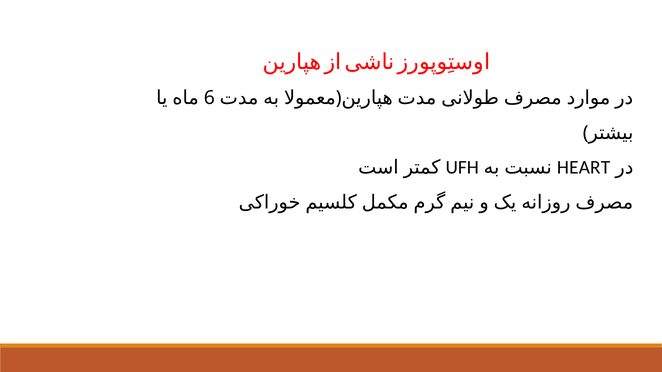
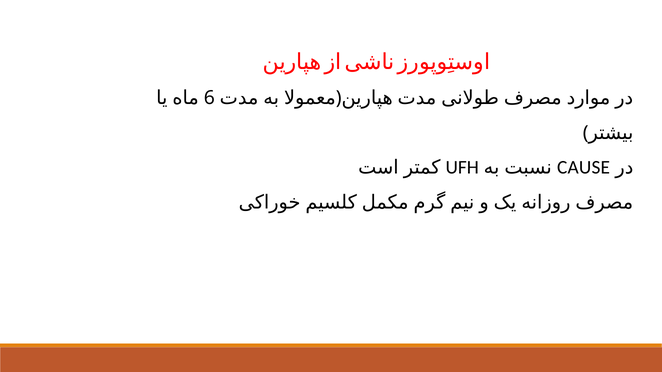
HEART: HEART -> CAUSE
